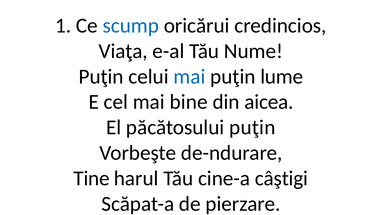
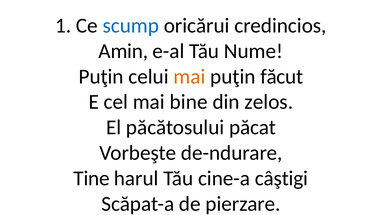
Viaţa: Viaţa -> Amin
mai at (189, 76) colour: blue -> orange
lume: lume -> făcut
aicea: aicea -> zelos
păcătosului puţin: puţin -> păcat
